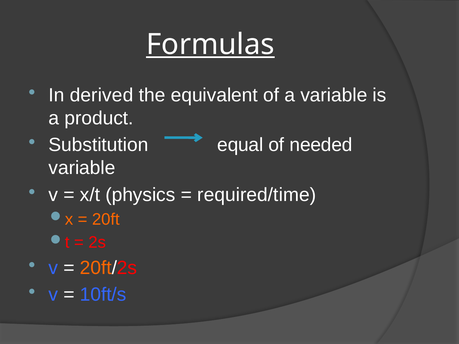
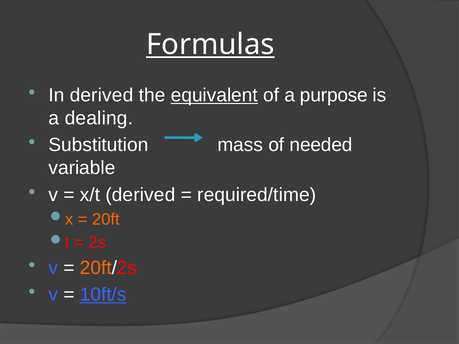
equivalent underline: none -> present
a variable: variable -> purpose
product: product -> dealing
equal: equal -> mass
x/t physics: physics -> derived
10ft/s underline: none -> present
